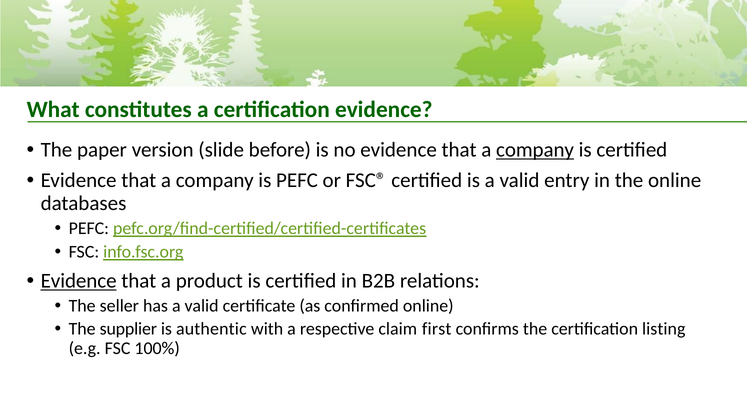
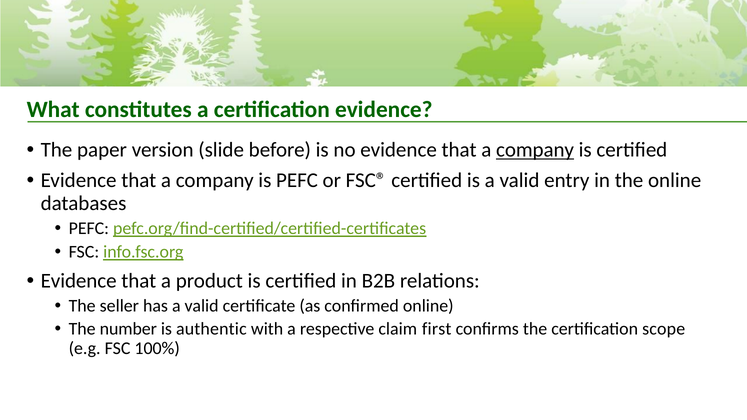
Evidence at (79, 281) underline: present -> none
supplier: supplier -> number
listing: listing -> scope
